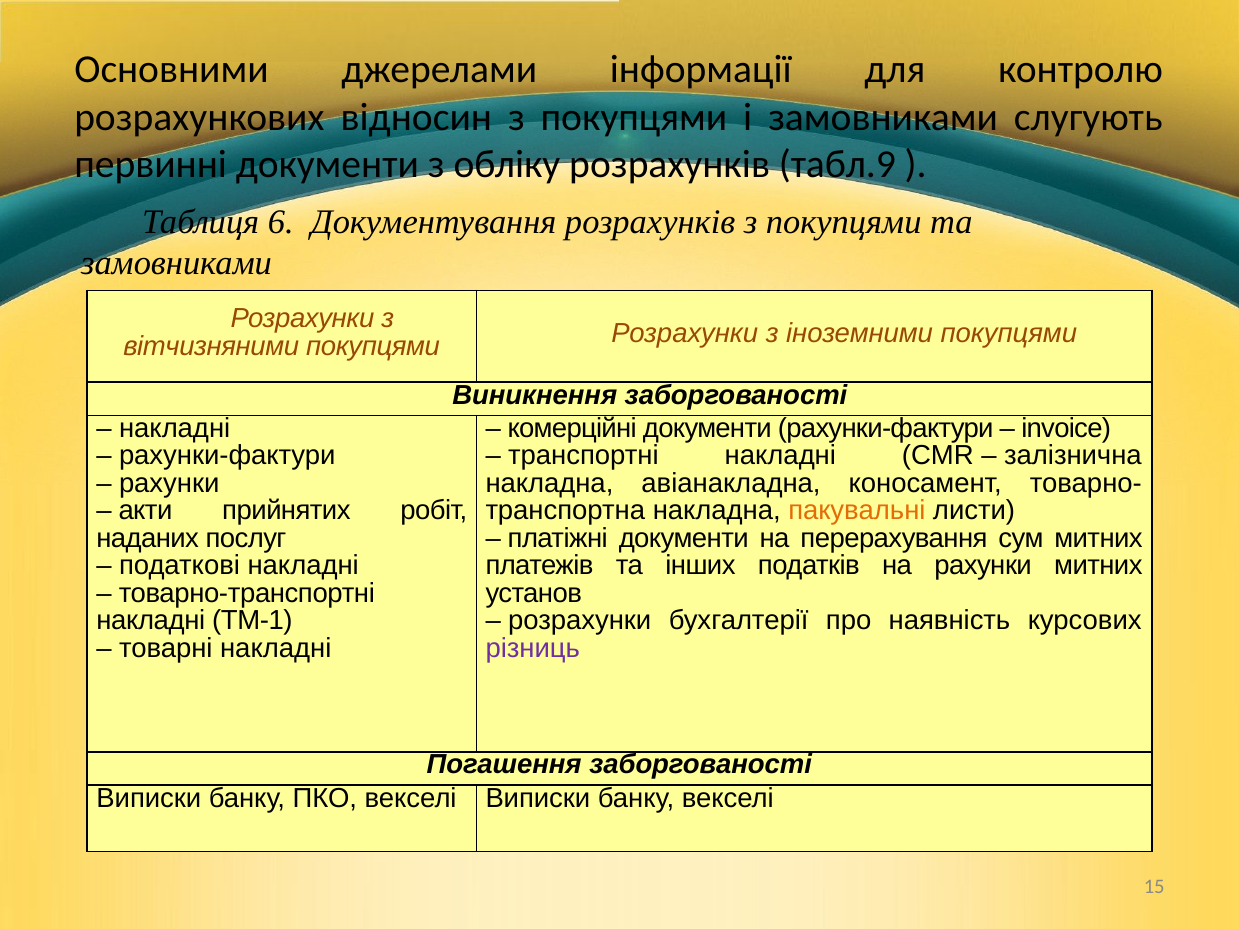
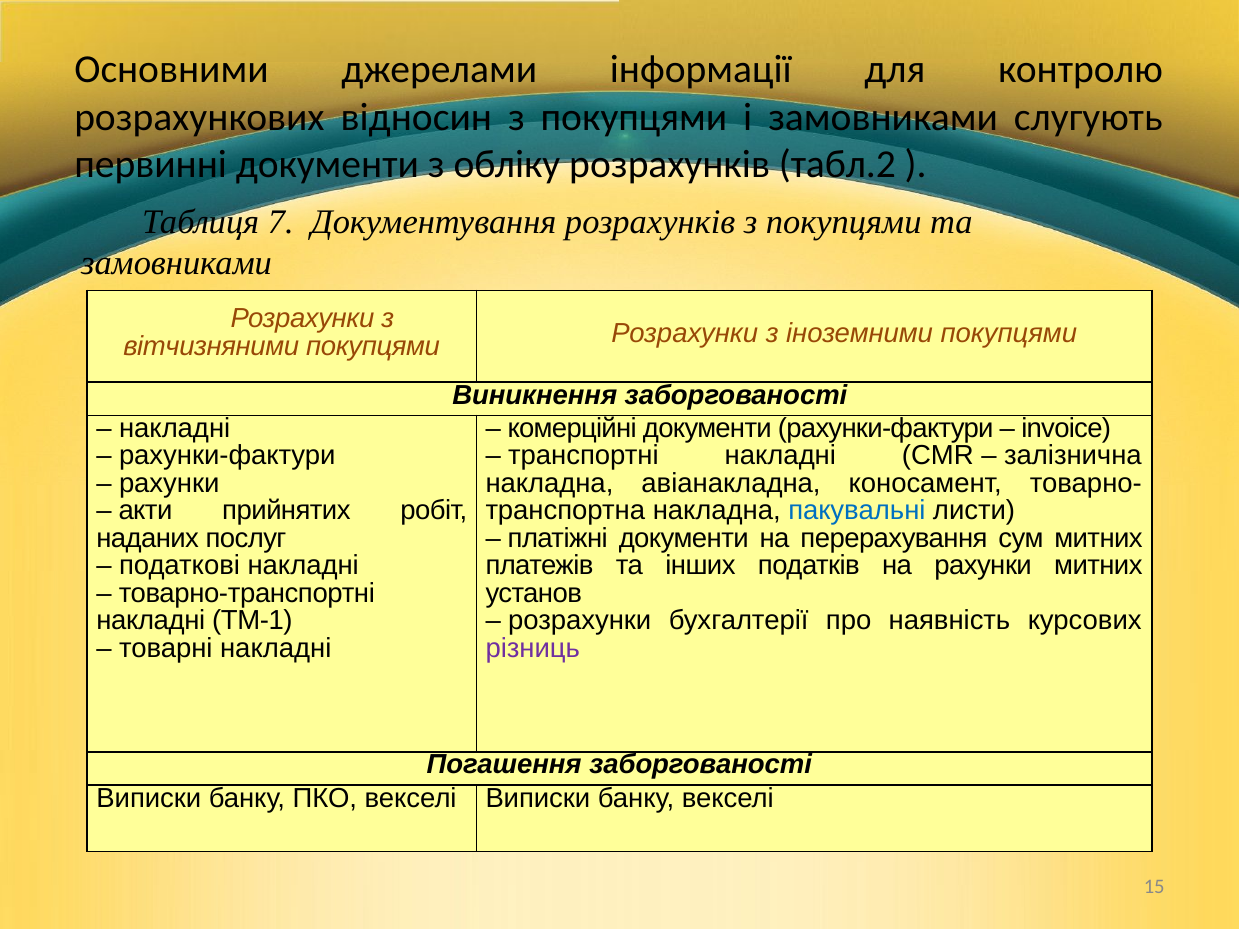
табл.9: табл.9 -> табл.2
6: 6 -> 7
пакувальні colour: orange -> blue
